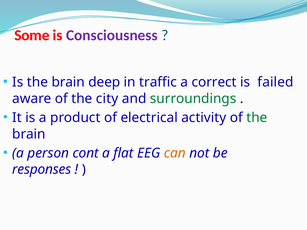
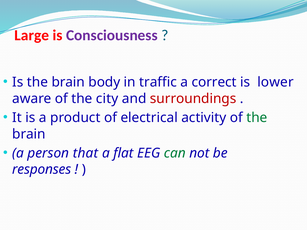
Some: Some -> Large
deep: deep -> body
failed: failed -> lower
surroundings colour: green -> red
cont: cont -> that
can colour: orange -> green
